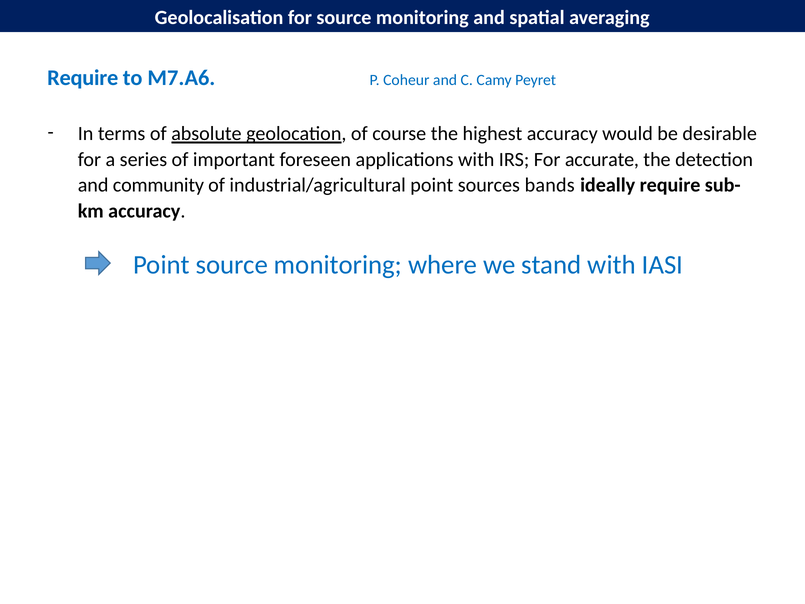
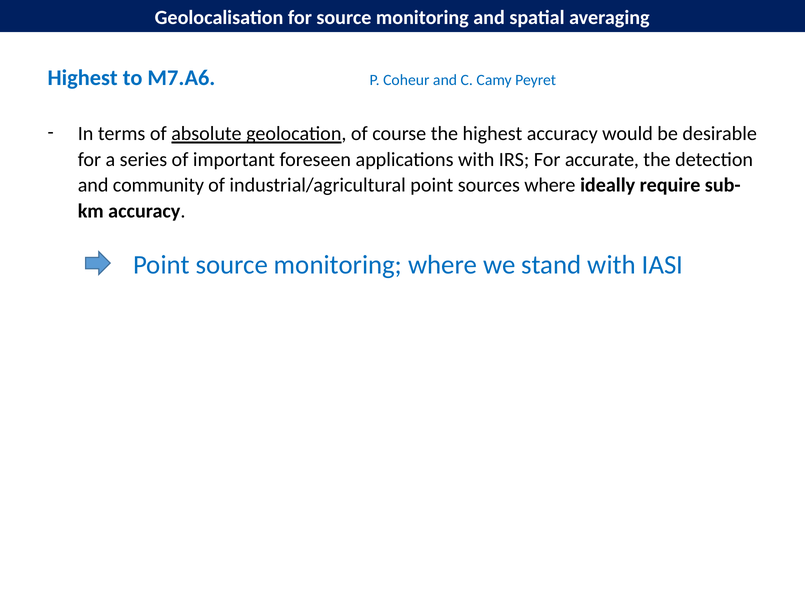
Require at (83, 78): Require -> Highest
sources bands: bands -> where
